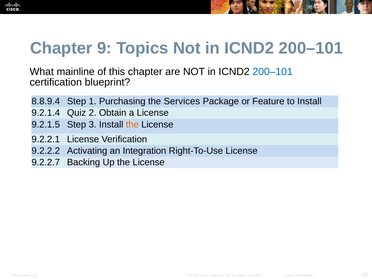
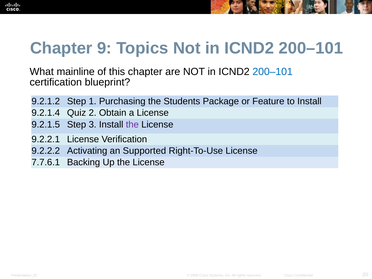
8.8.9.4: 8.8.9.4 -> 9.2.1.2
Services: Services -> Students
the at (132, 124) colour: orange -> purple
Integration: Integration -> Supported
9.2.2.7: 9.2.2.7 -> 7.7.6.1
